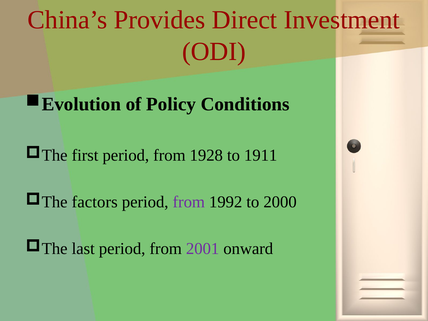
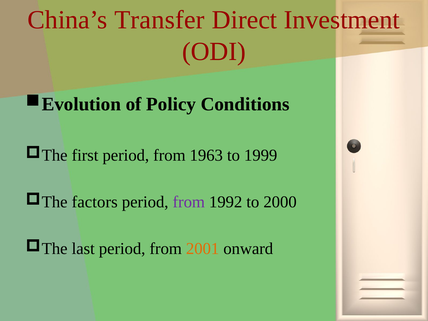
Provides: Provides -> Transfer
1928: 1928 -> 1963
1911: 1911 -> 1999
2001 colour: purple -> orange
